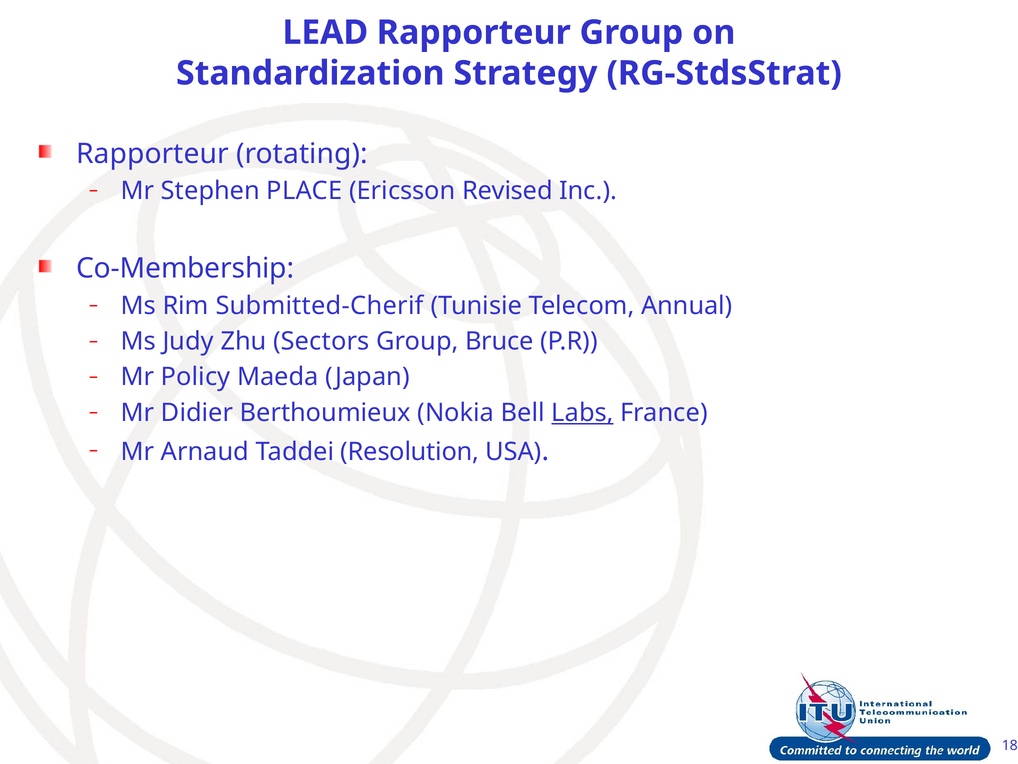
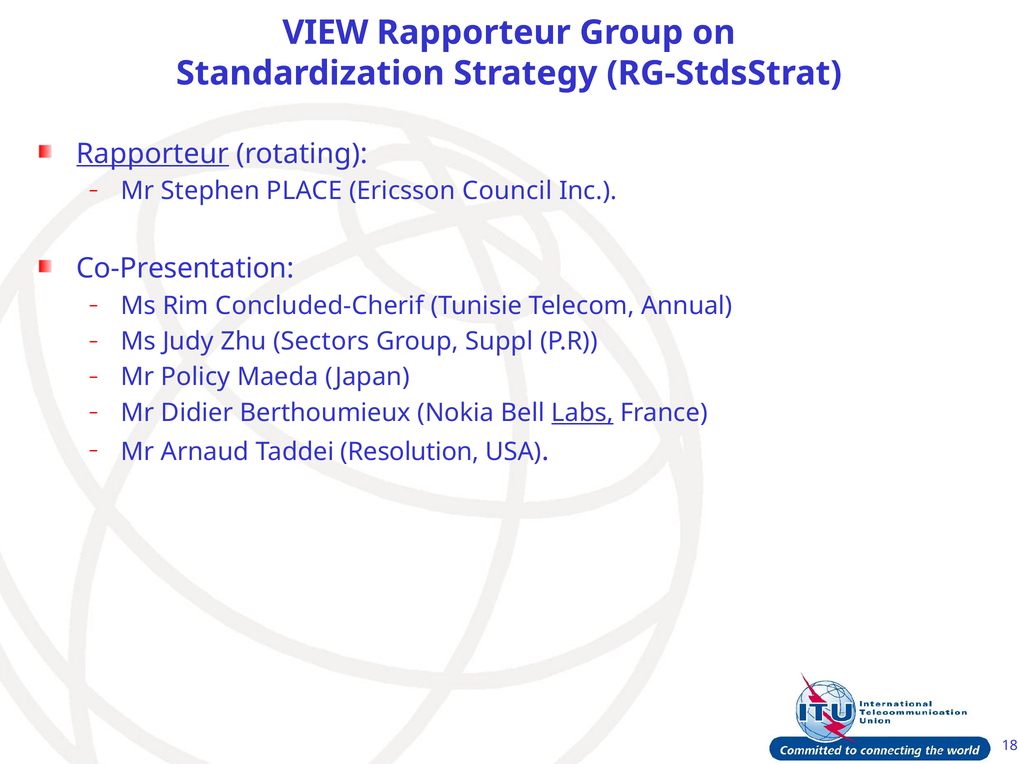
LEAD: LEAD -> VIEW
Rapporteur at (153, 154) underline: none -> present
Revised: Revised -> Council
Co-Membership: Co-Membership -> Co-Presentation
Submitted-Cherif: Submitted-Cherif -> Concluded-Cherif
Bruce: Bruce -> Suppl
